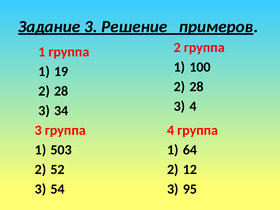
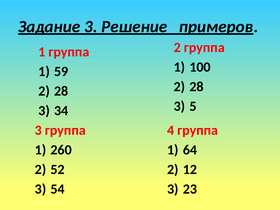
19: 19 -> 59
3 4: 4 -> 5
503: 503 -> 260
95: 95 -> 23
